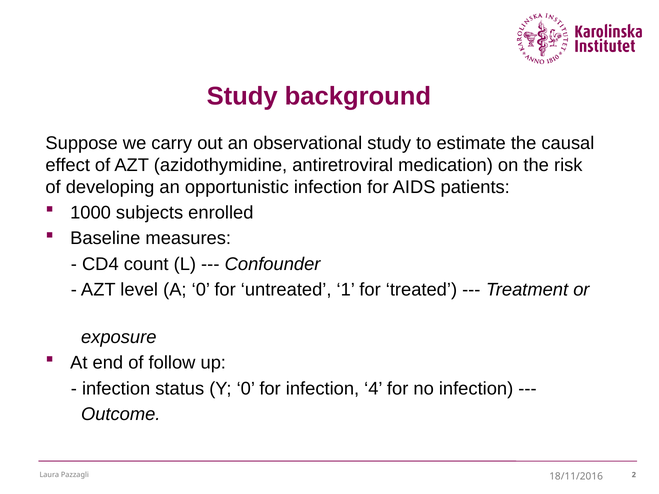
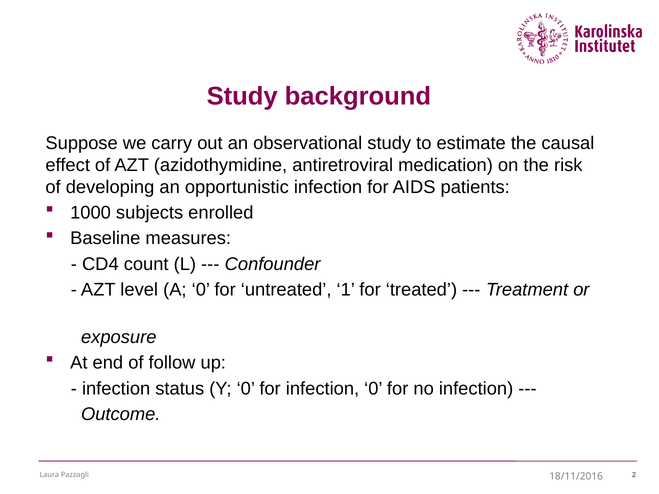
infection 4: 4 -> 0
